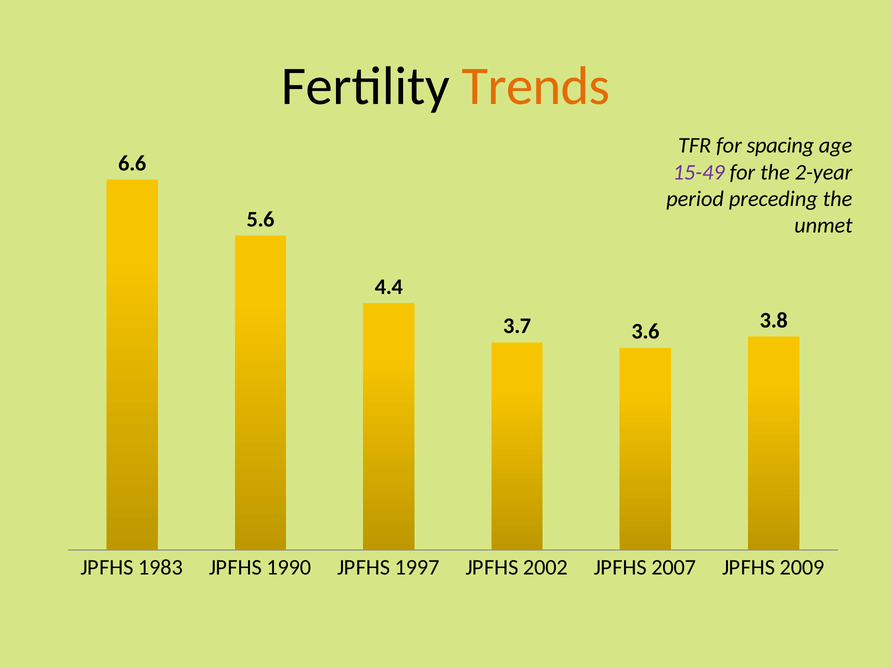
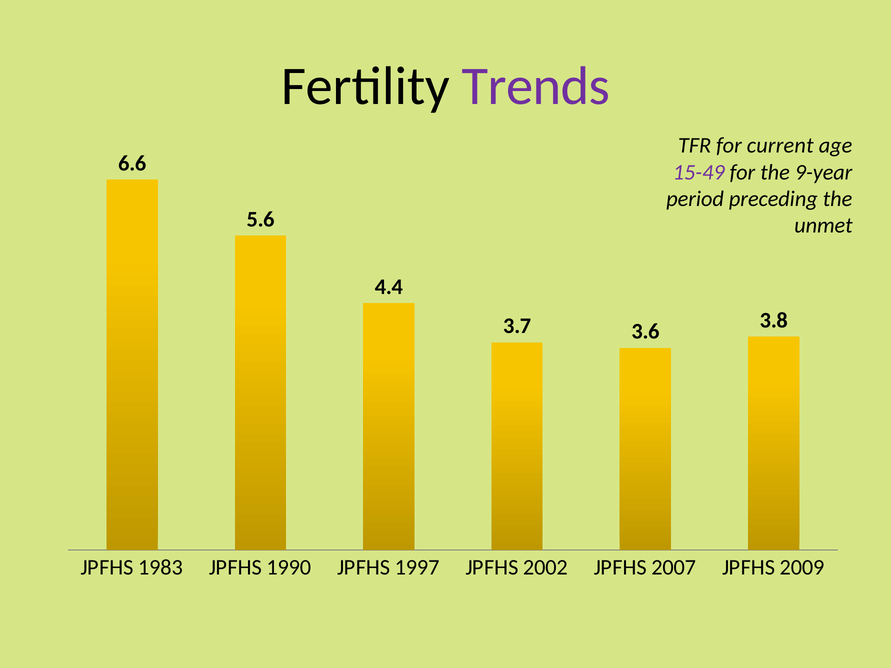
Trends colour: orange -> purple
spacing: spacing -> current
2-year: 2-year -> 9-year
